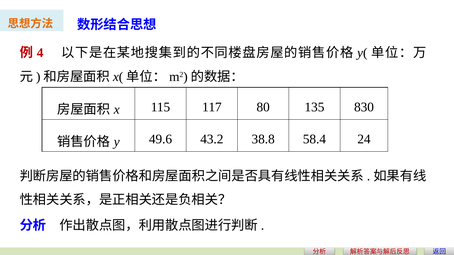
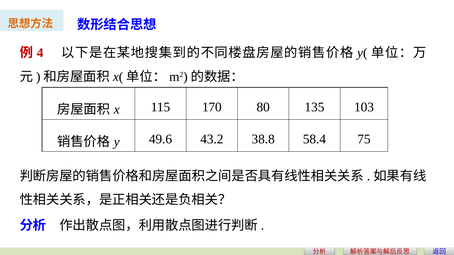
117: 117 -> 170
830: 830 -> 103
24: 24 -> 75
